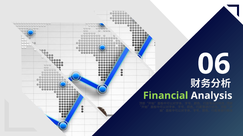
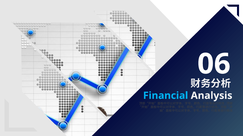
Financial colour: light green -> light blue
